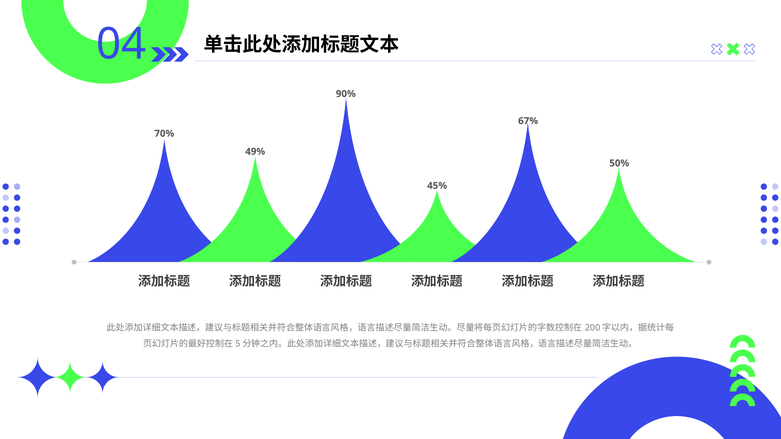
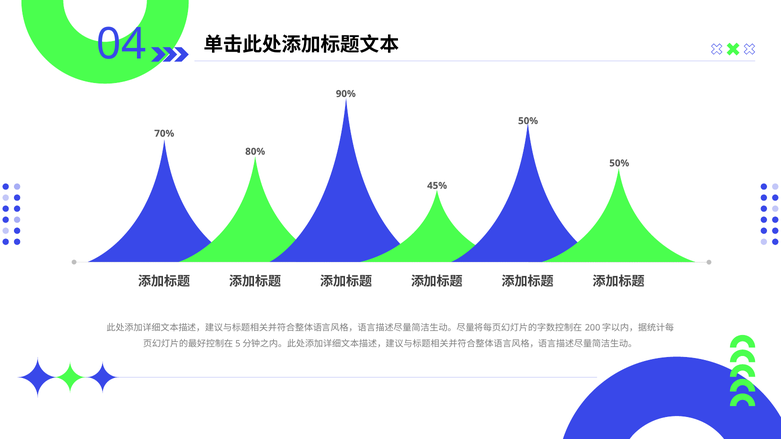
67% at (528, 121): 67% -> 50%
49%: 49% -> 80%
